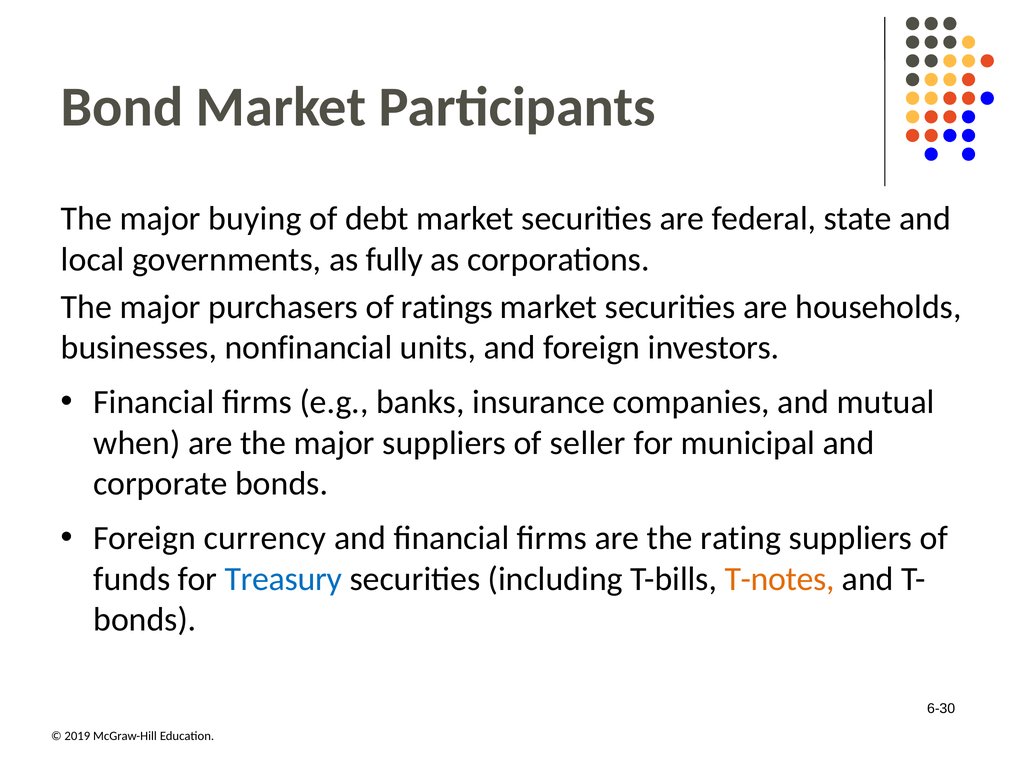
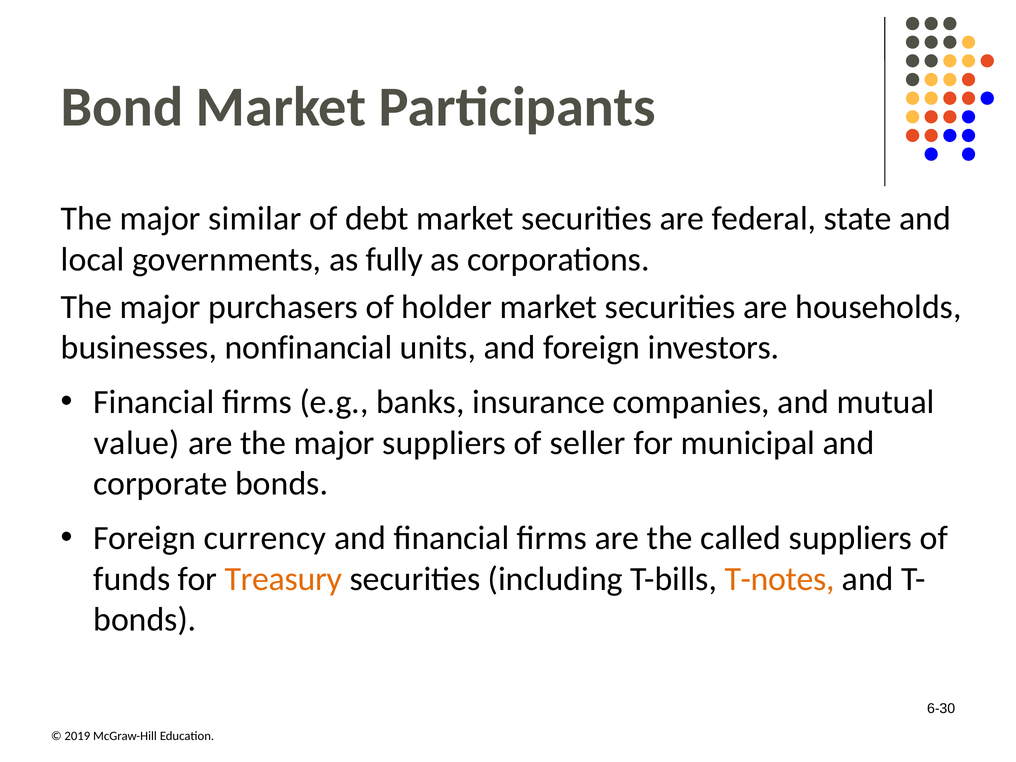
buying: buying -> similar
ratings: ratings -> holder
when: when -> value
rating: rating -> called
Treasury colour: blue -> orange
